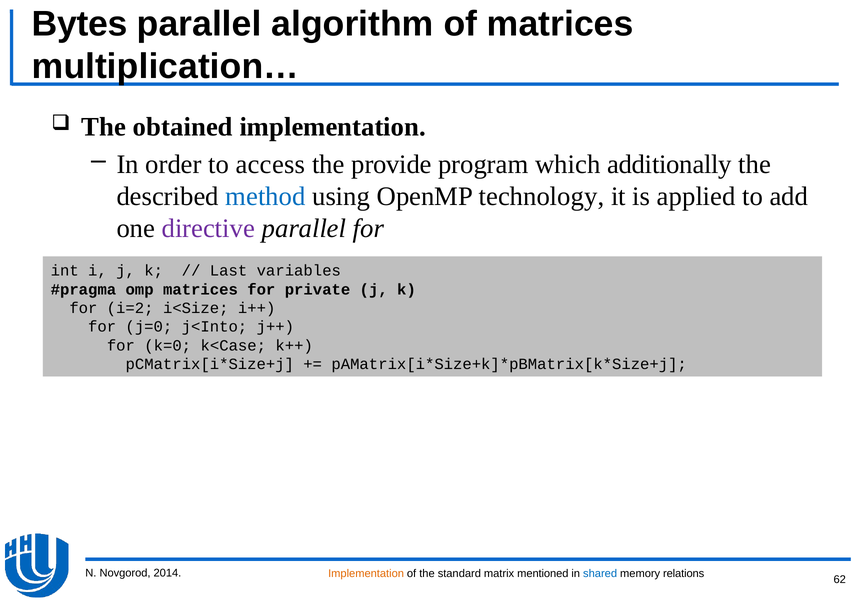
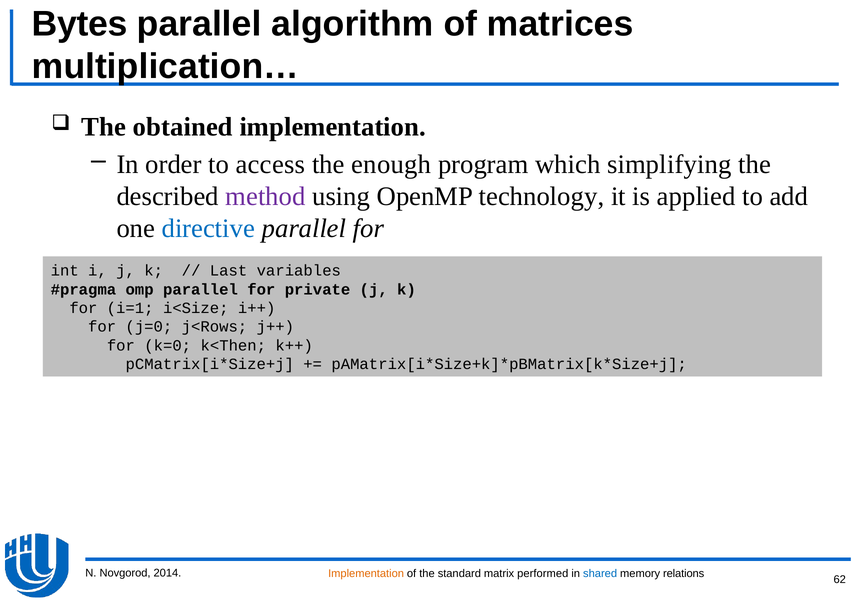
provide: provide -> enough
additionally: additionally -> simplifying
method colour: blue -> purple
directive colour: purple -> blue
omp matrices: matrices -> parallel
i=2: i=2 -> i=1
j<Into: j<Into -> j<Rows
k<Case: k<Case -> k<Then
mentioned: mentioned -> performed
